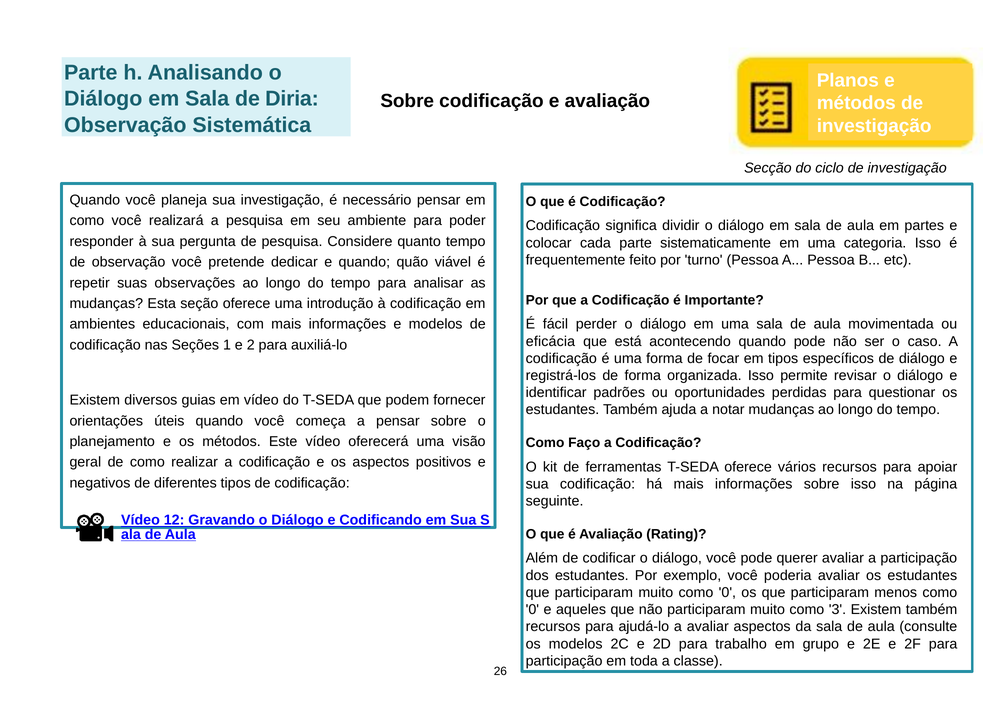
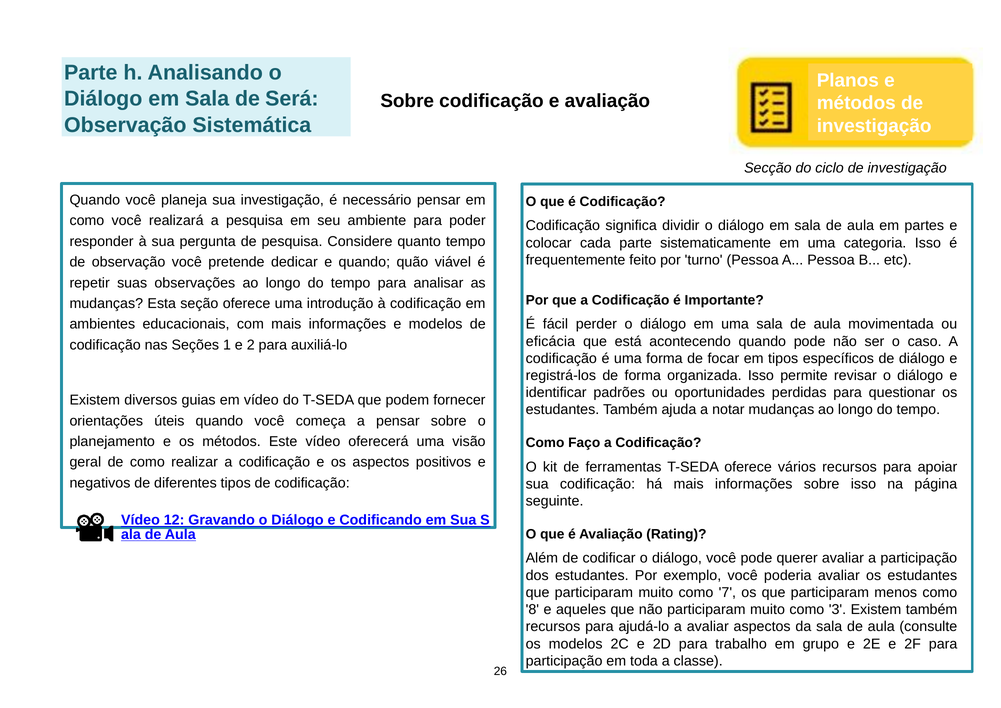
Diria: Diria -> Será
muito como 0: 0 -> 7
0 at (532, 610): 0 -> 8
